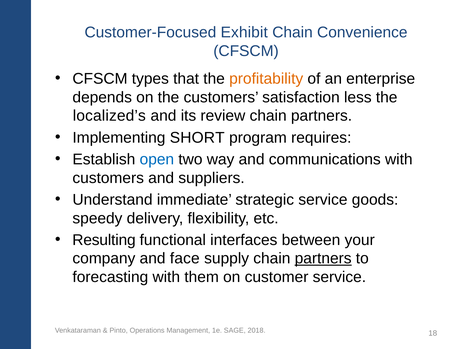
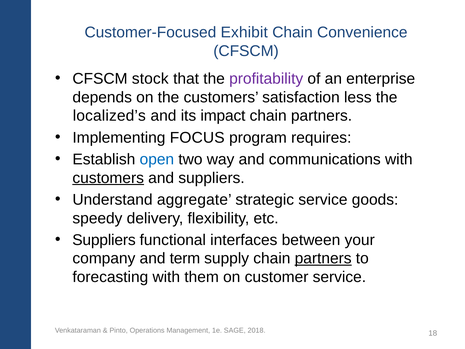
types: types -> stock
profitability colour: orange -> purple
review: review -> impact
SHORT: SHORT -> FOCUS
customers at (108, 178) underline: none -> present
immediate: immediate -> aggregate
Resulting at (104, 240): Resulting -> Suppliers
face: face -> term
